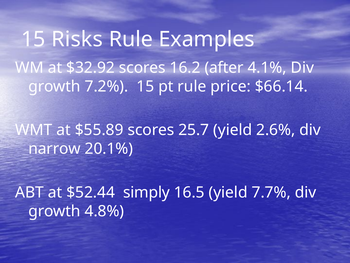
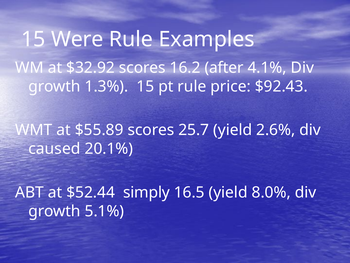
Risks: Risks -> Were
7.2%: 7.2% -> 1.3%
$66.14: $66.14 -> $92.43
narrow: narrow -> caused
7.7%: 7.7% -> 8.0%
4.8%: 4.8% -> 5.1%
